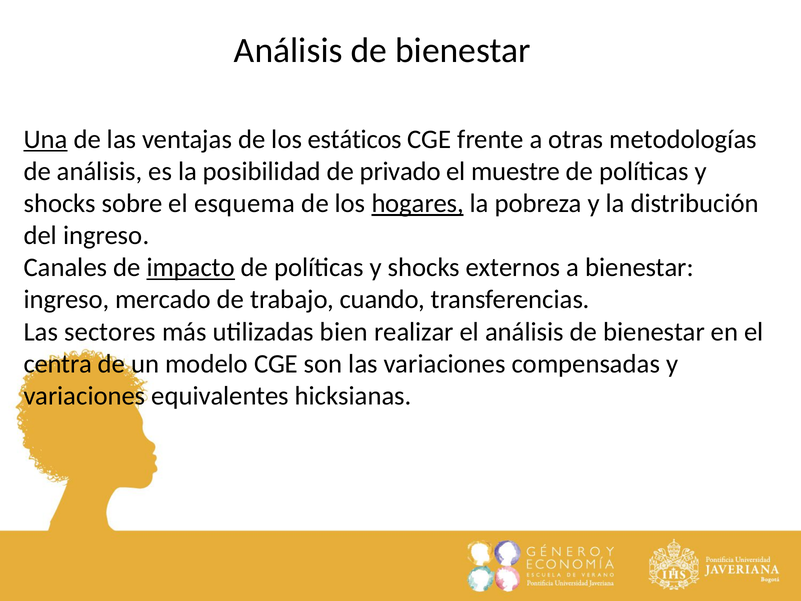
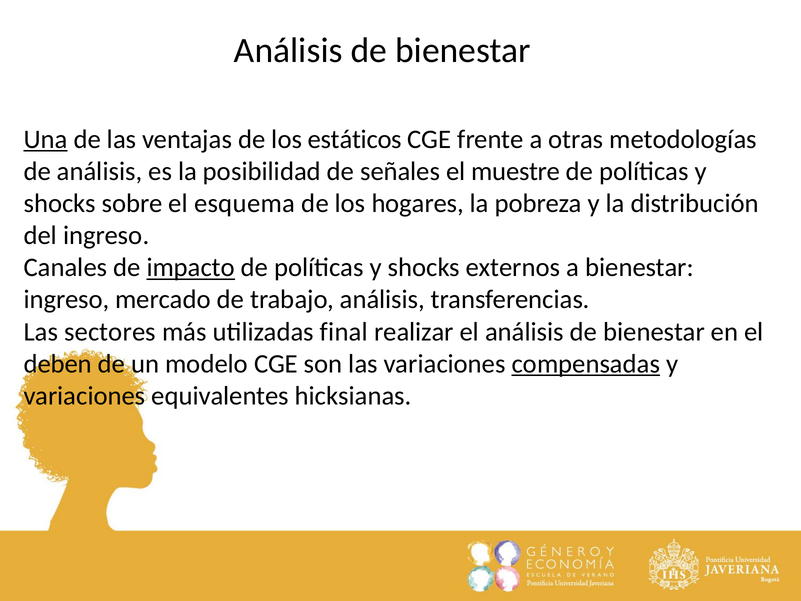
privado: privado -> señales
hogares underline: present -> none
trabajo cuando: cuando -> análisis
bien: bien -> final
centra: centra -> deben
compensadas underline: none -> present
